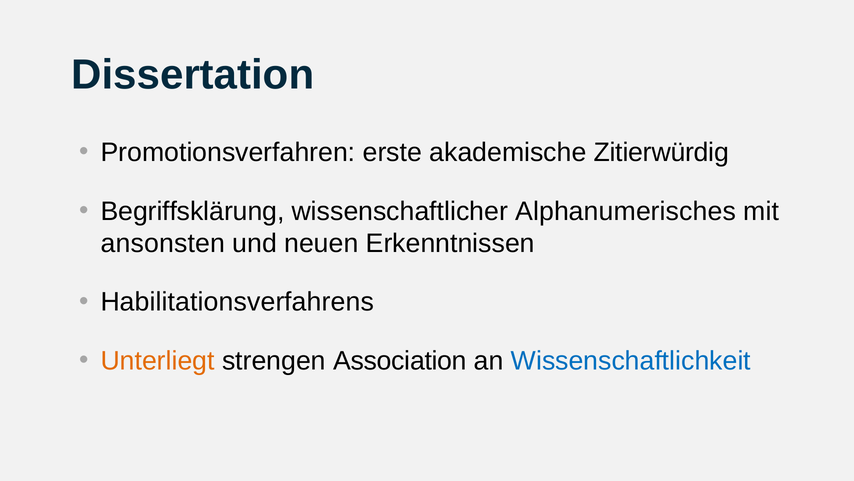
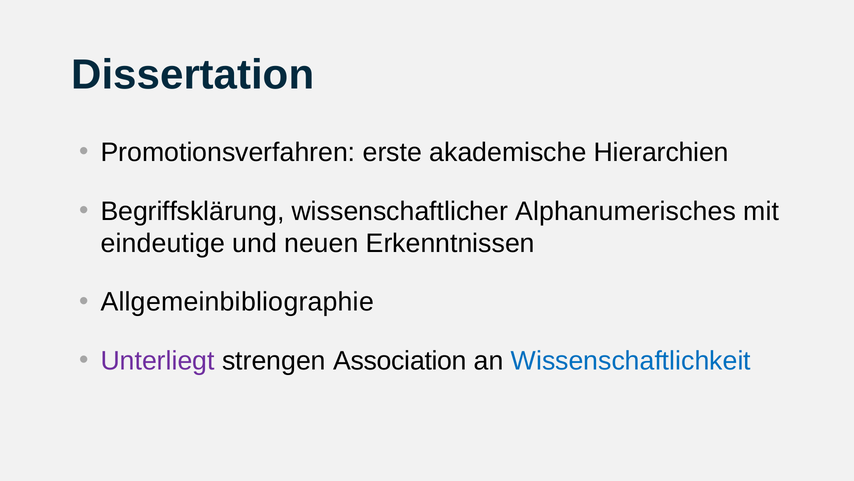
Zitierwürdig: Zitierwürdig -> Hierarchien
ansonsten: ansonsten -> eindeutige
Habilitationsverfahrens: Habilitationsverfahrens -> Allgemeinbibliographie
Unterliegt colour: orange -> purple
